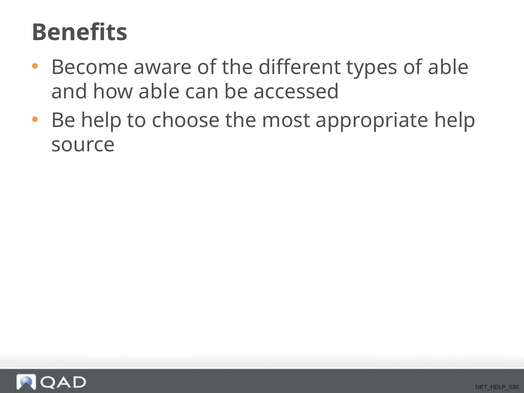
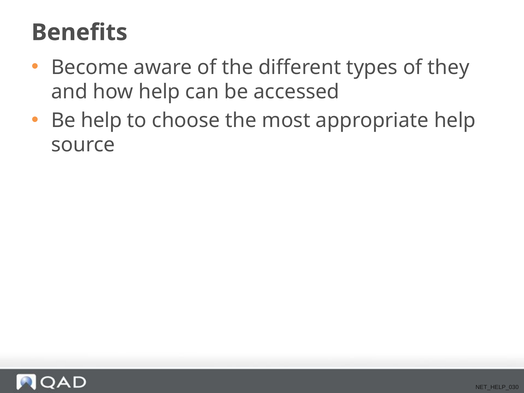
of able: able -> they
how able: able -> help
